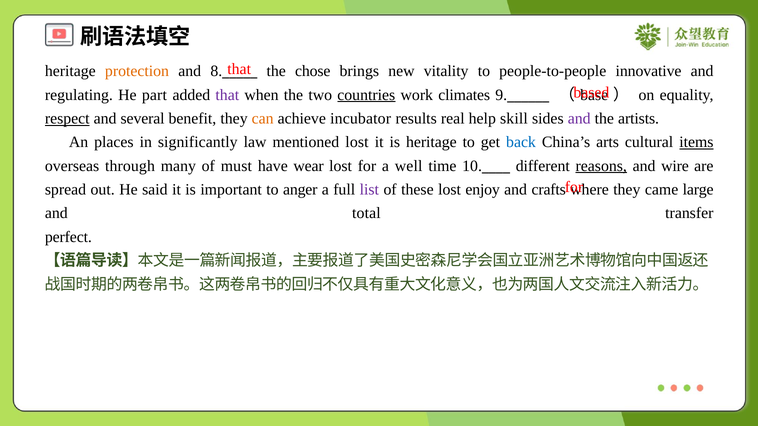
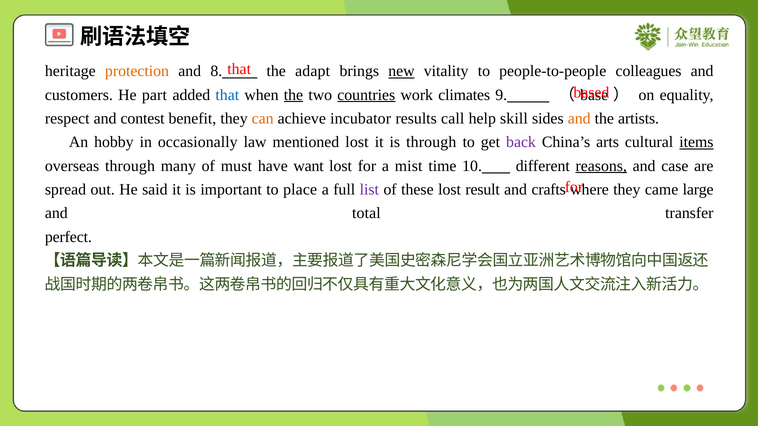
chose: chose -> adapt
new underline: none -> present
innovative: innovative -> colleagues
regulating: regulating -> customers
that at (227, 95) colour: purple -> blue
the at (293, 95) underline: none -> present
respect underline: present -> none
several: several -> contest
real: real -> call
and at (579, 119) colour: purple -> orange
places: places -> hobby
significantly: significantly -> occasionally
is heritage: heritage -> through
back colour: blue -> purple
wear: wear -> want
well: well -> mist
wire: wire -> case
anger: anger -> place
enjoy: enjoy -> result
